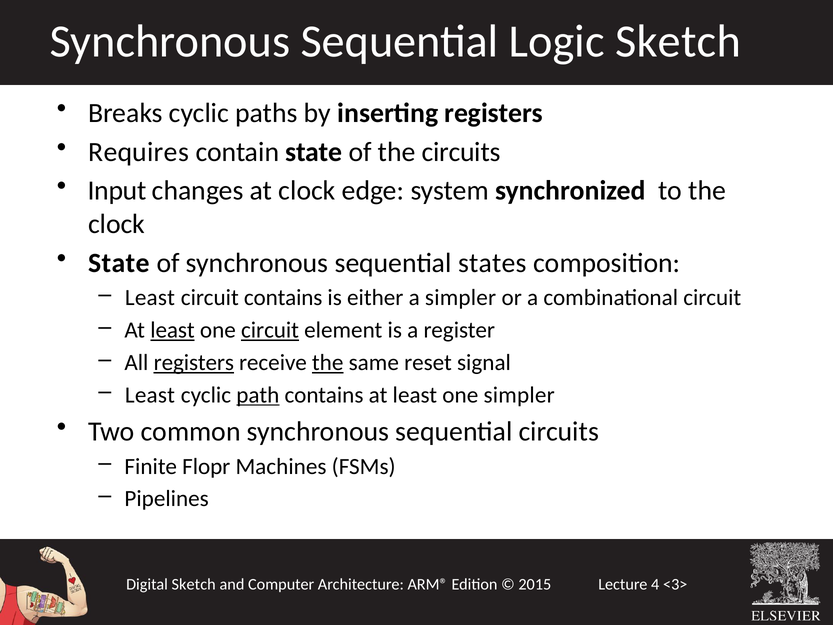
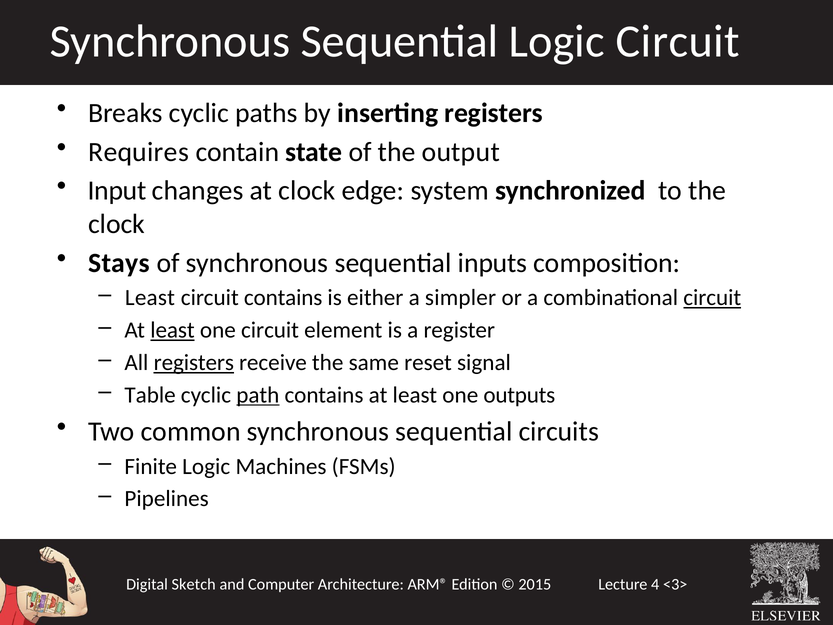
Logic Sketch: Sketch -> Circuit
the circuits: circuits -> output
State at (119, 263): State -> Stays
states: states -> inputs
circuit at (712, 298) underline: none -> present
circuit at (270, 330) underline: present -> none
the at (328, 363) underline: present -> none
Least at (150, 395): Least -> Table
one simpler: simpler -> outputs
Finite Flopr: Flopr -> Logic
